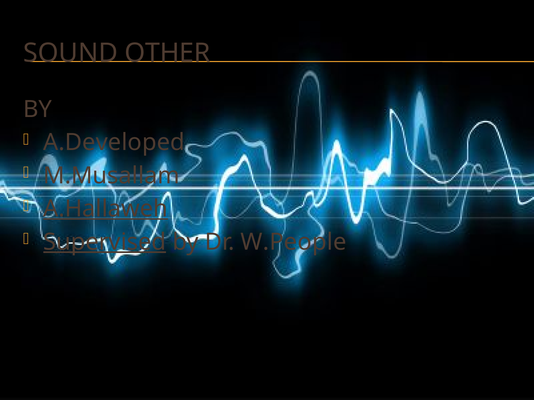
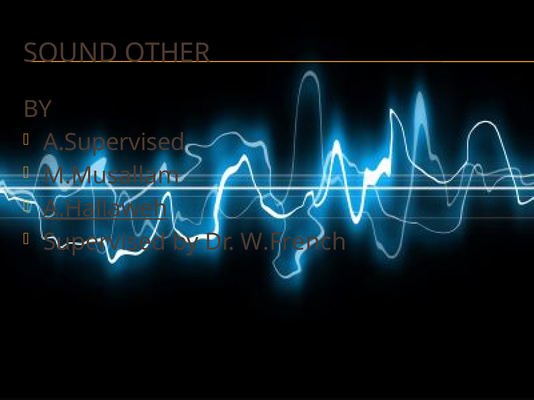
A.Developed: A.Developed -> A.Supervised
Supervised underline: present -> none
W.People: W.People -> W.French
